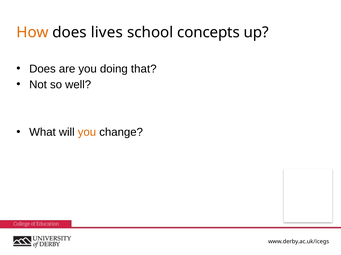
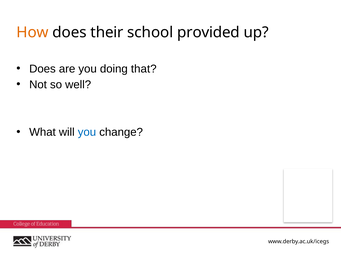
lives: lives -> their
concepts: concepts -> provided
you at (87, 133) colour: orange -> blue
